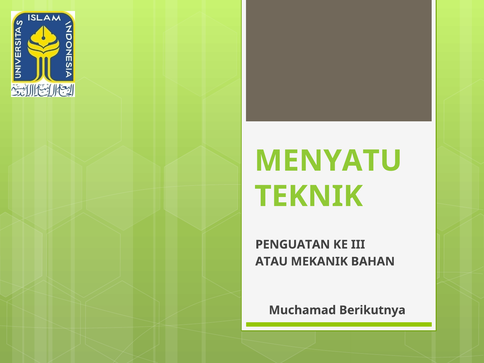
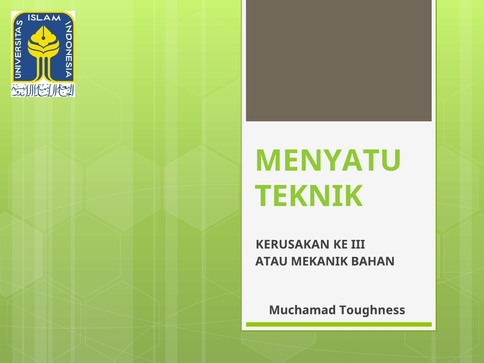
PENGUATAN: PENGUATAN -> KERUSAKAN
Berikutnya: Berikutnya -> Toughness
